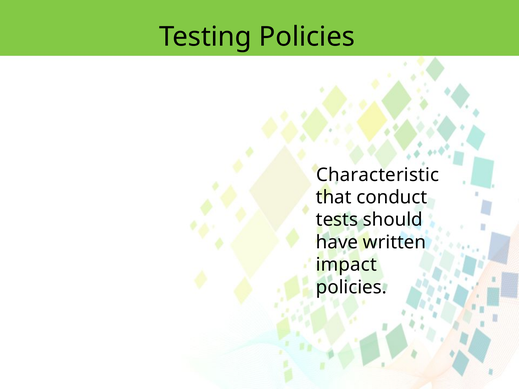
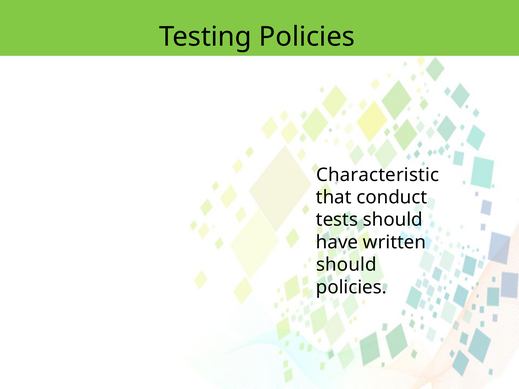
impact at (346, 265): impact -> should
